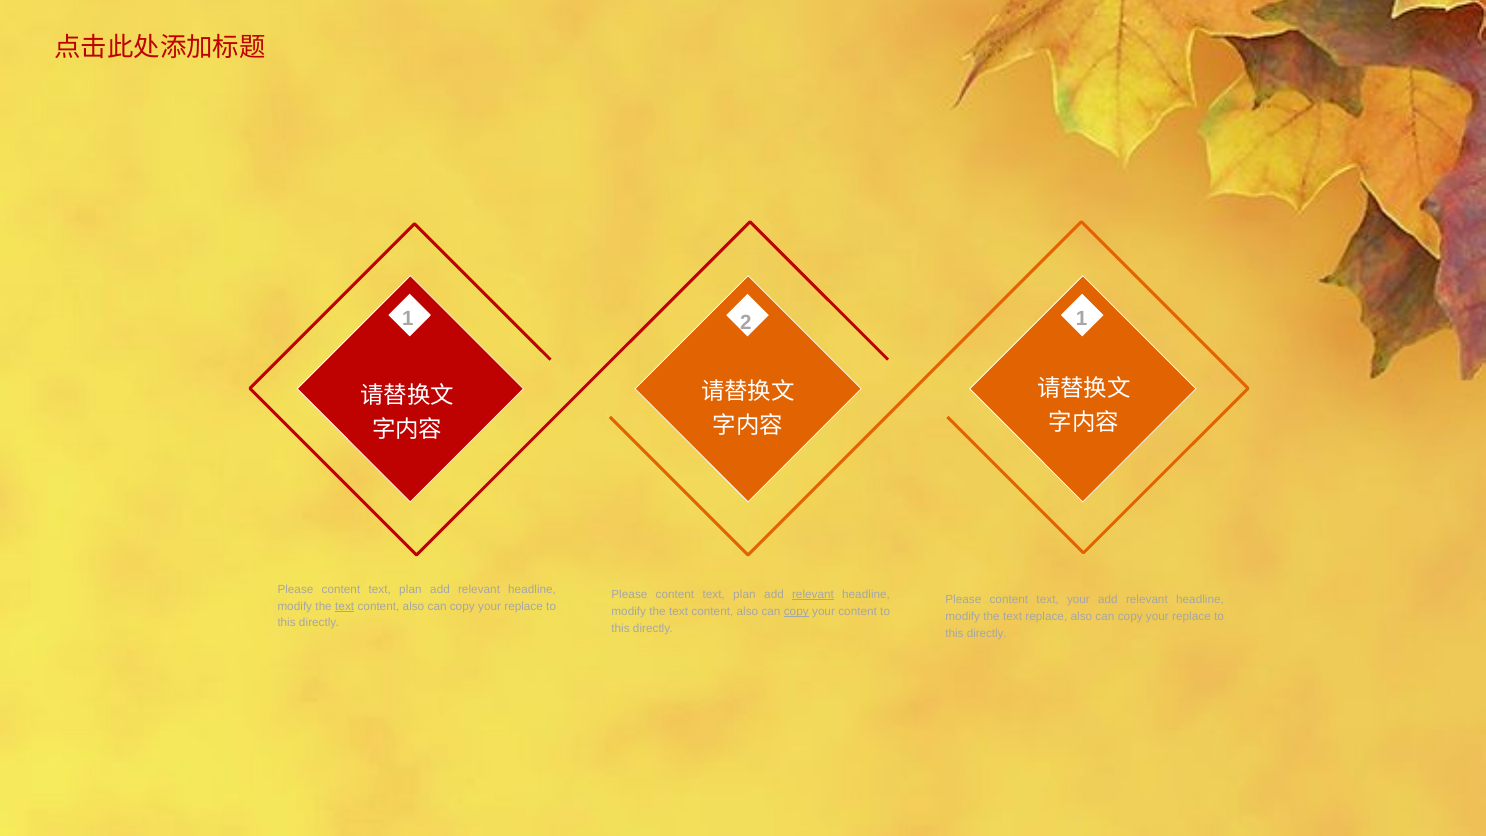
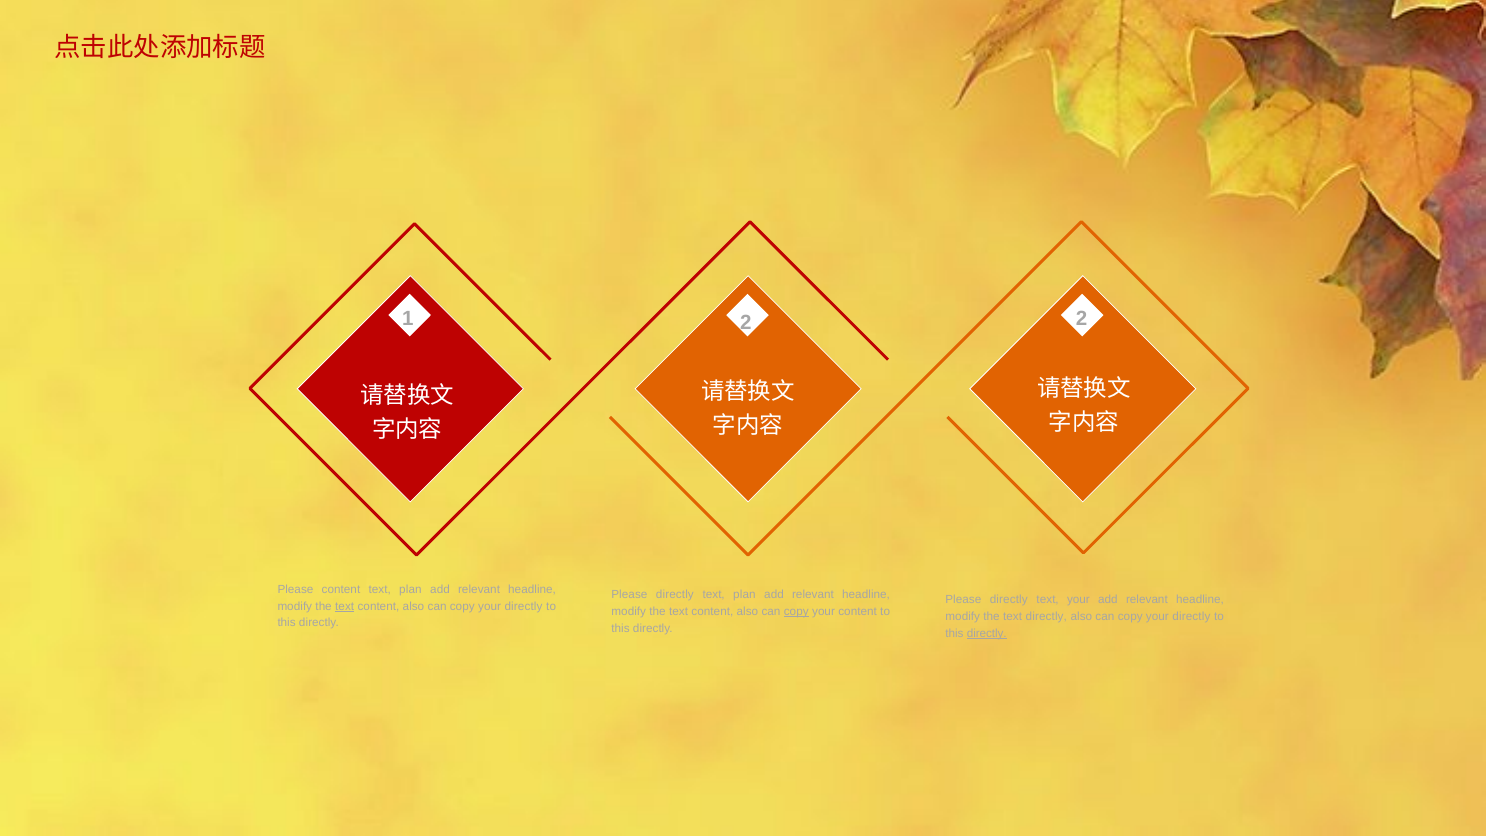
2 1: 1 -> 2
content at (675, 594): content -> directly
relevant at (813, 594) underline: present -> none
content at (1009, 599): content -> directly
replace at (524, 606): replace -> directly
text replace: replace -> directly
replace at (1192, 616): replace -> directly
directly at (987, 633) underline: none -> present
